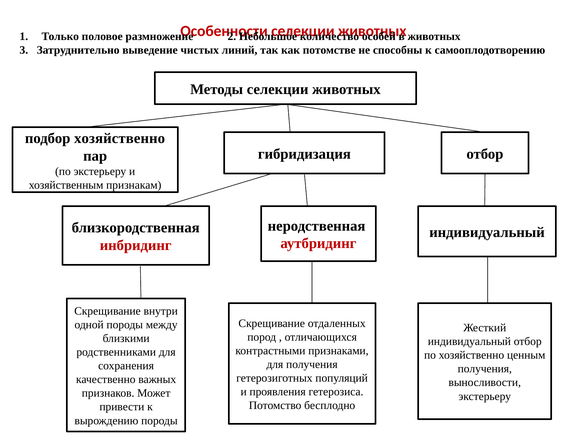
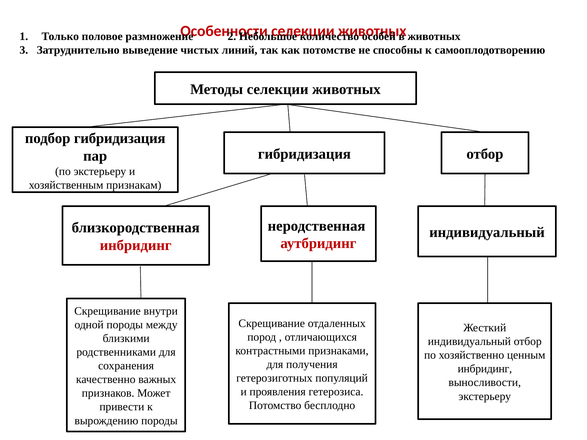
подбор хозяйственно: хозяйственно -> гибридизация
получения at (485, 369): получения -> инбридинг
